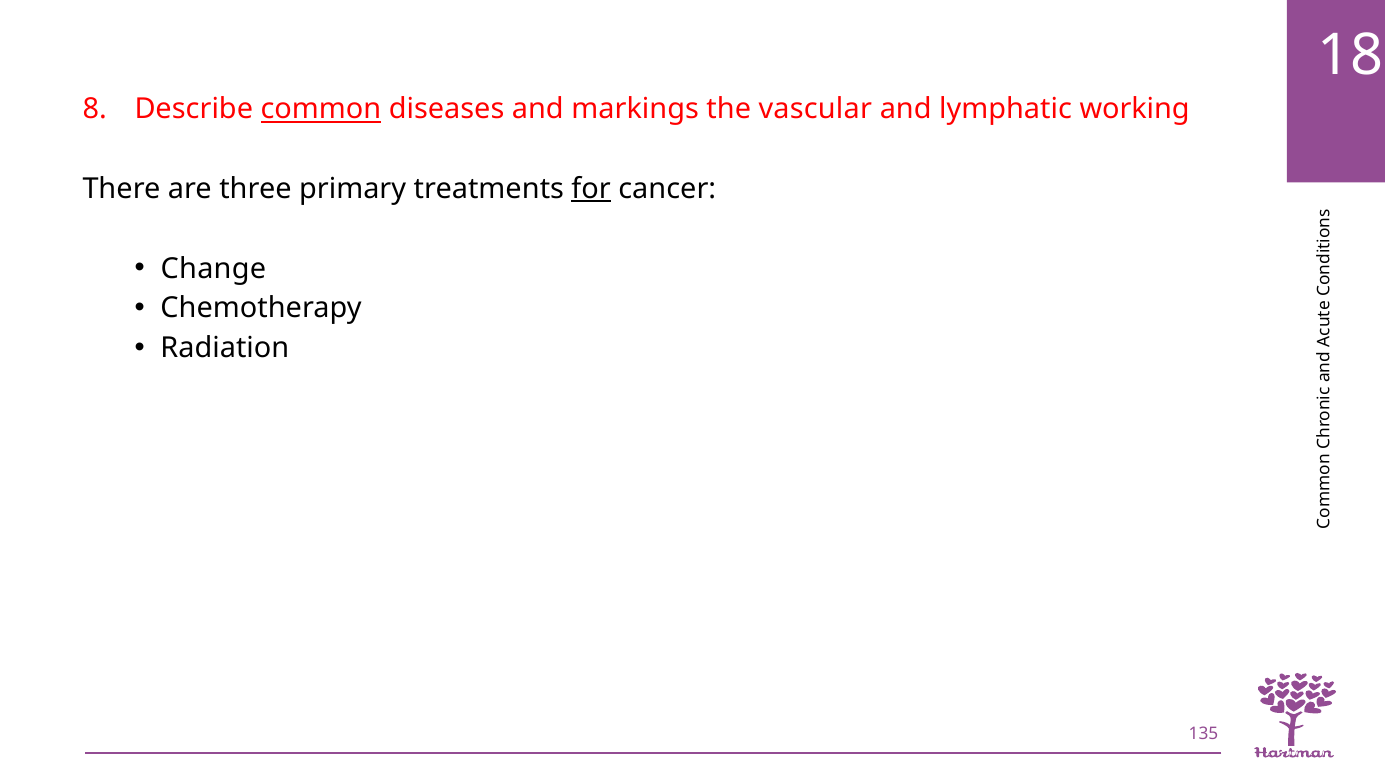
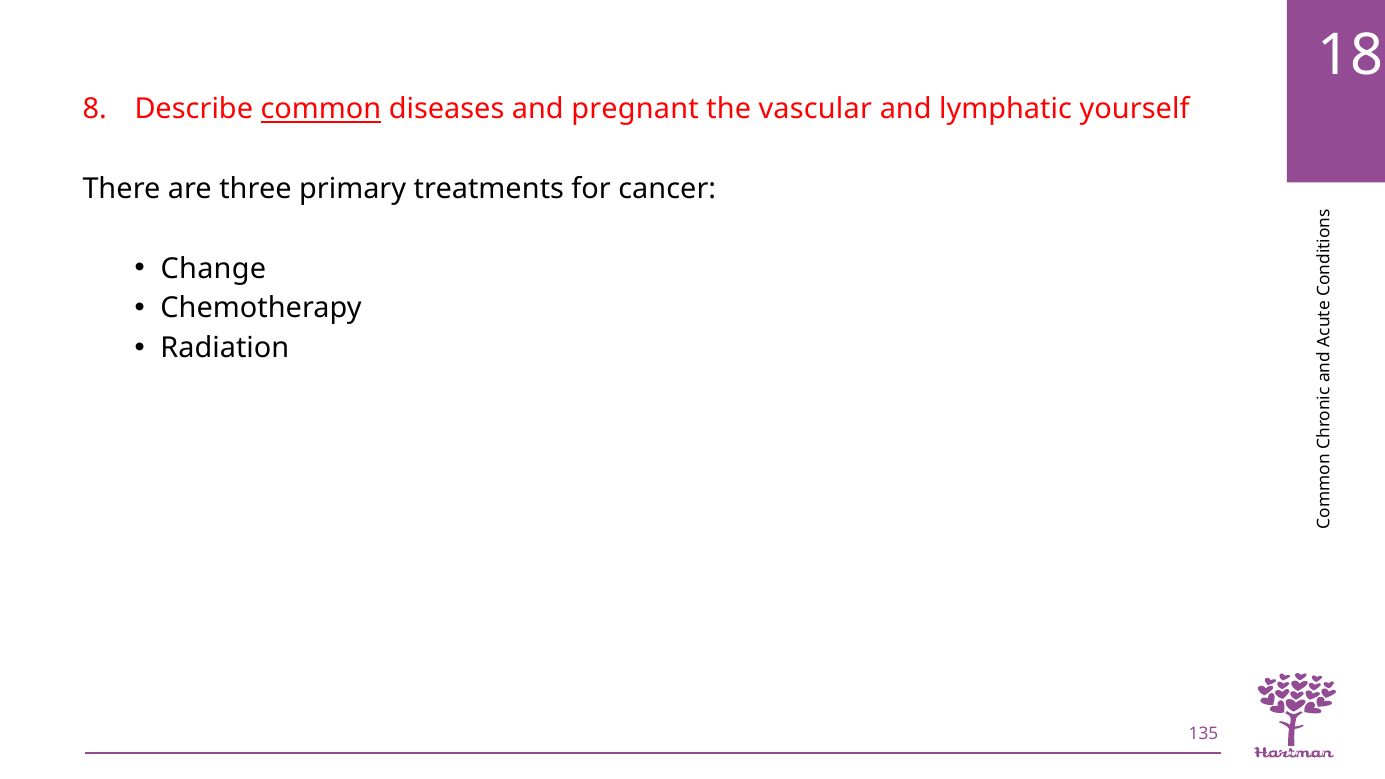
markings: markings -> pregnant
working: working -> yourself
for underline: present -> none
